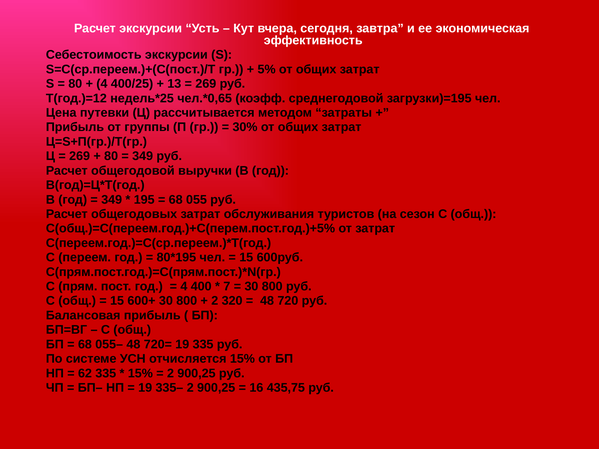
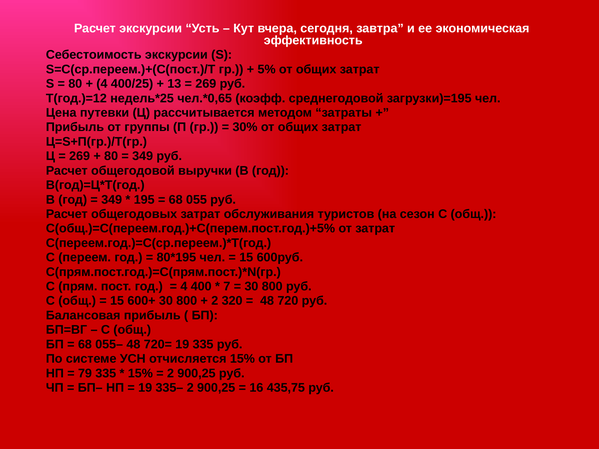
62: 62 -> 79
